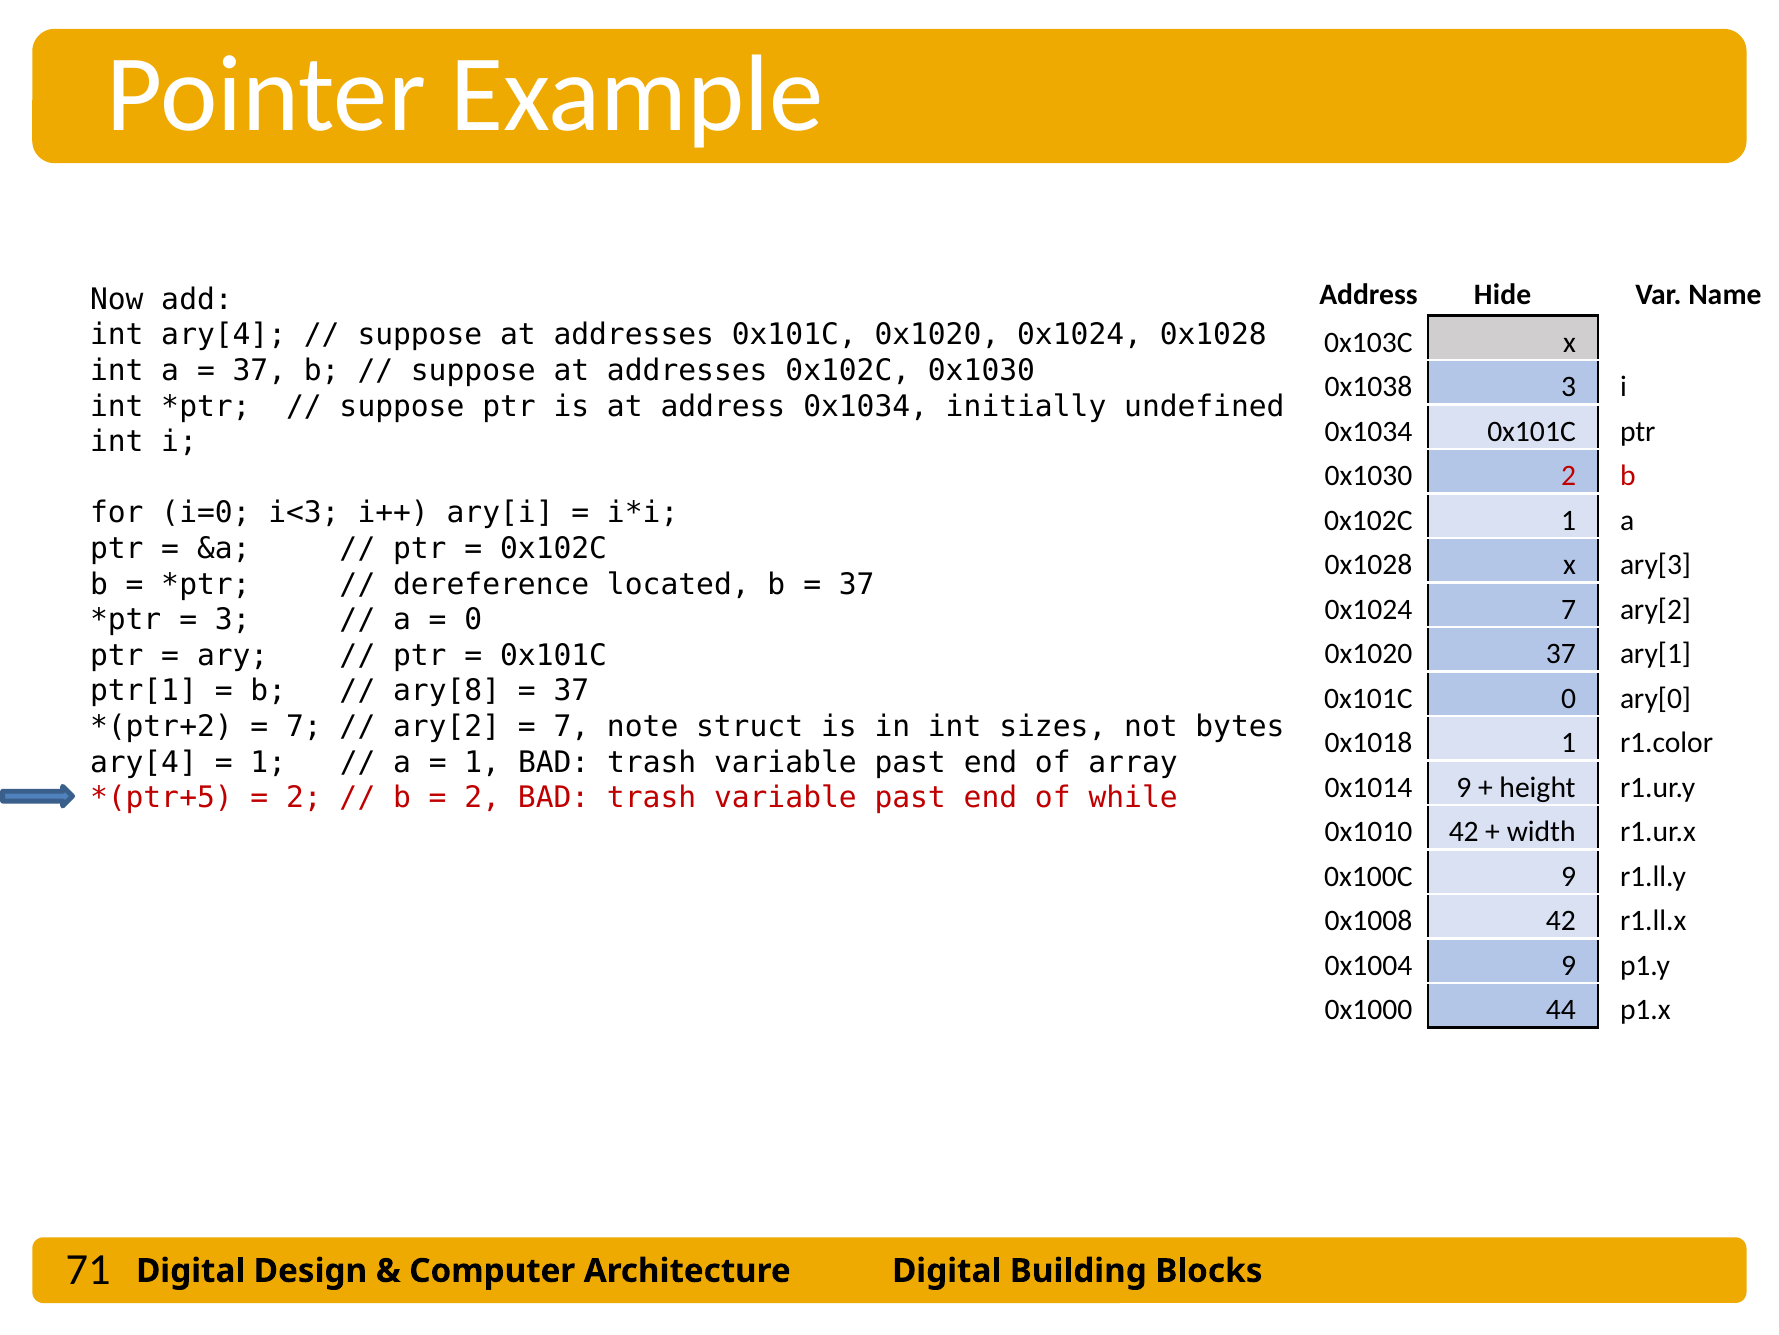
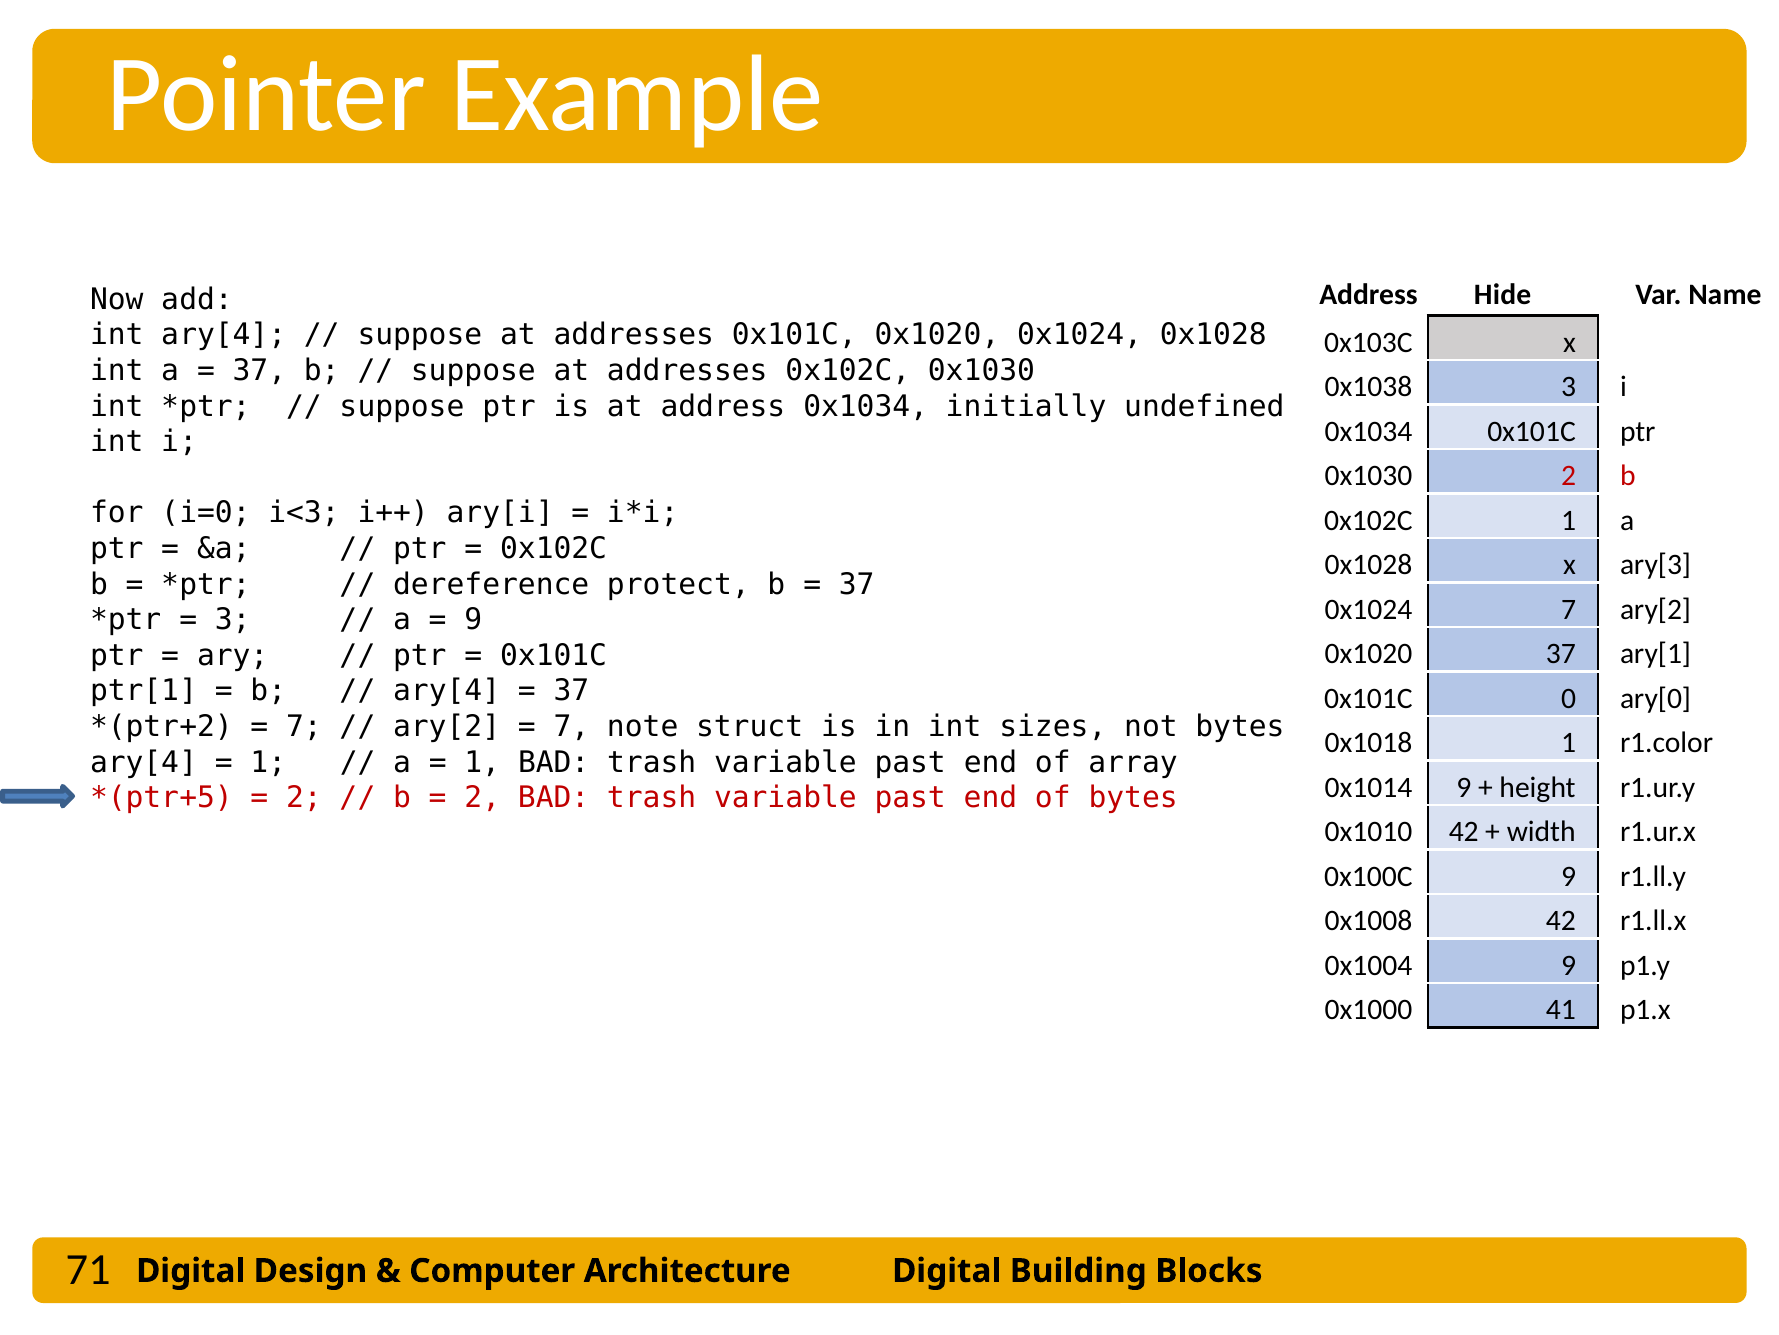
located: located -> protect
0 at (473, 620): 0 -> 9
ary[8 at (447, 691): ary[8 -> ary[4
of while: while -> bytes
44: 44 -> 41
